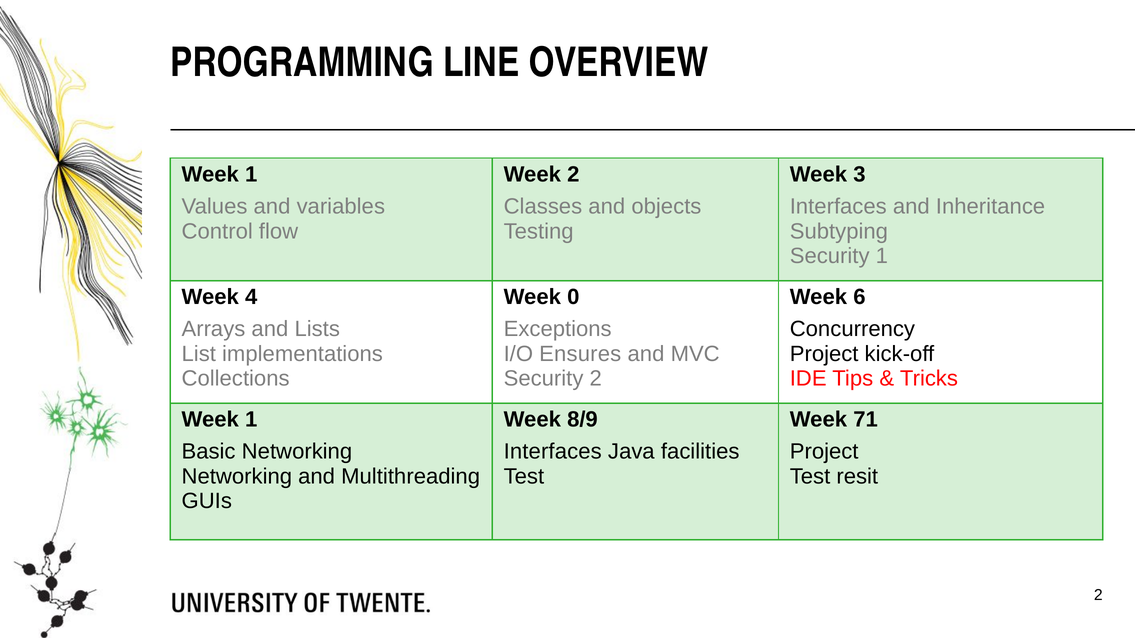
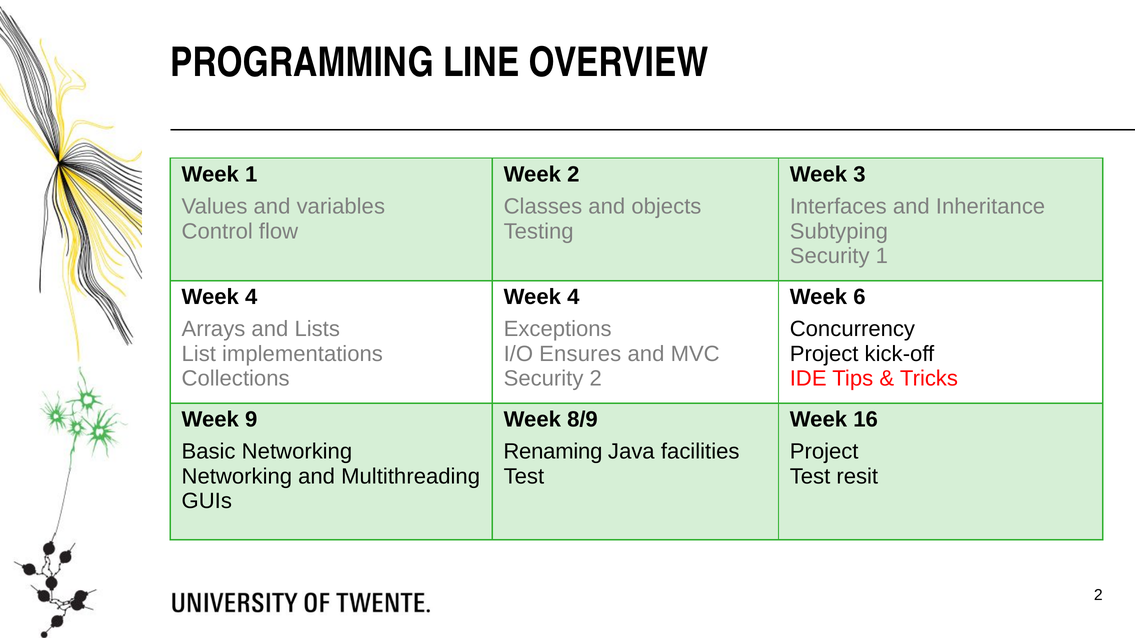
0 at (573, 297): 0 -> 4
1 at (251, 420): 1 -> 9
71: 71 -> 16
Interfaces at (553, 452): Interfaces -> Renaming
